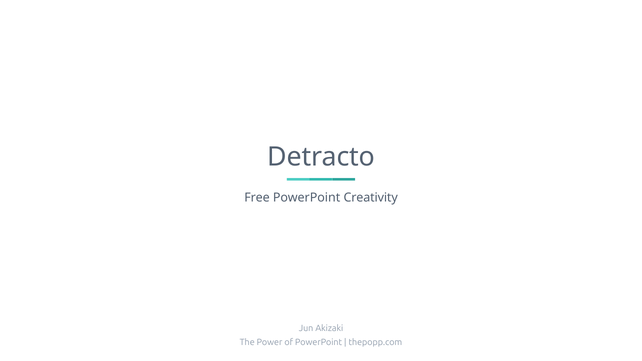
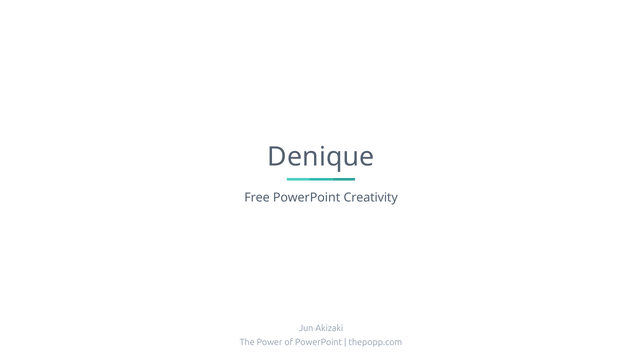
Detracto: Detracto -> Denique
